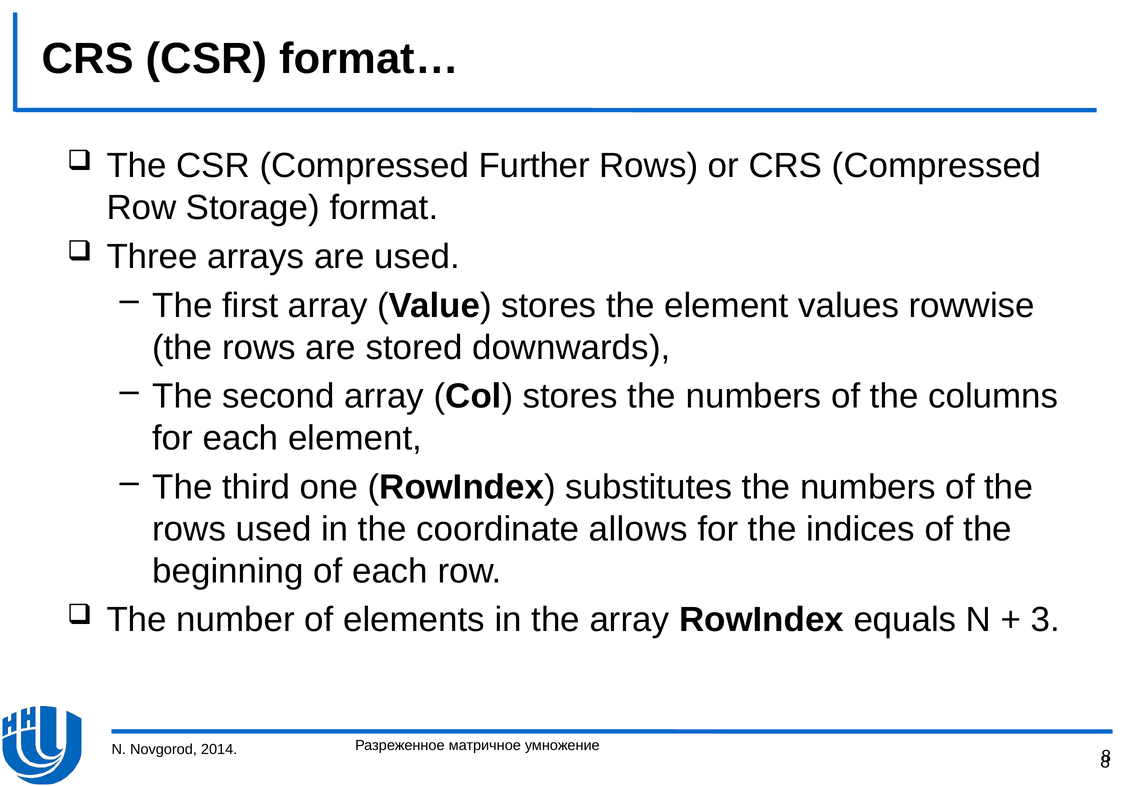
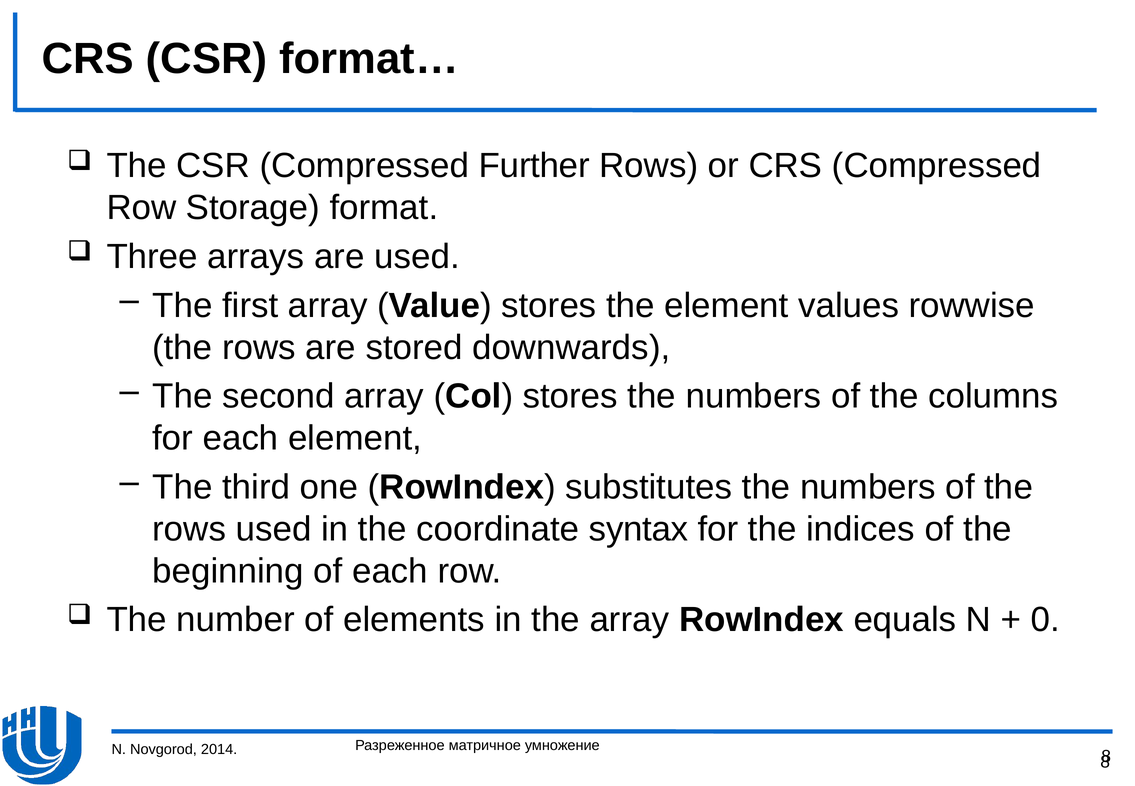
allows: allows -> syntax
3: 3 -> 0
